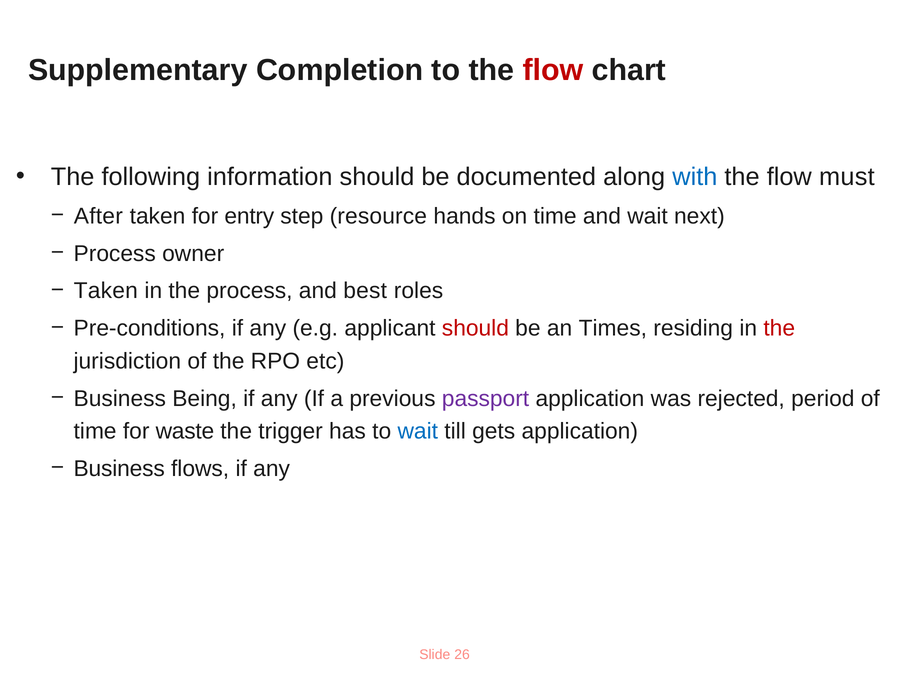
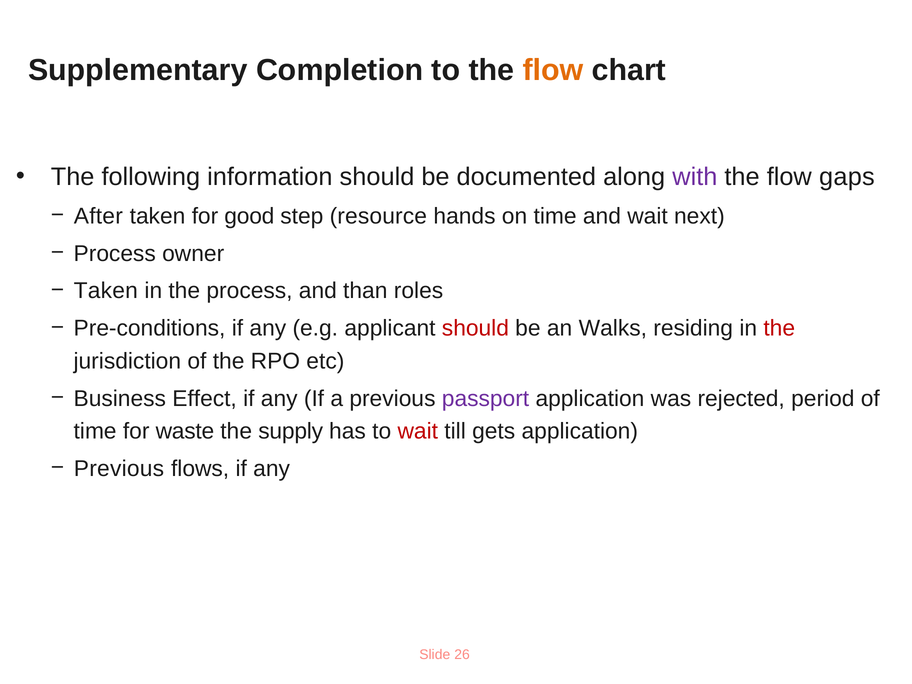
flow at (553, 70) colour: red -> orange
with colour: blue -> purple
must: must -> gaps
entry: entry -> good
best: best -> than
Times: Times -> Walks
Being: Being -> Effect
trigger: trigger -> supply
wait at (418, 431) colour: blue -> red
Business at (119, 469): Business -> Previous
